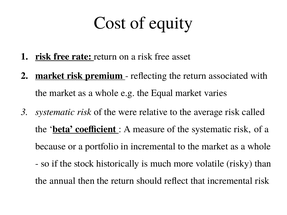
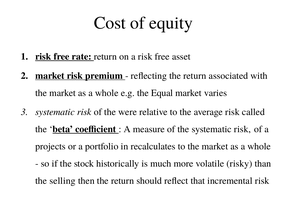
because: because -> projects
in incremental: incremental -> recalculates
annual: annual -> selling
